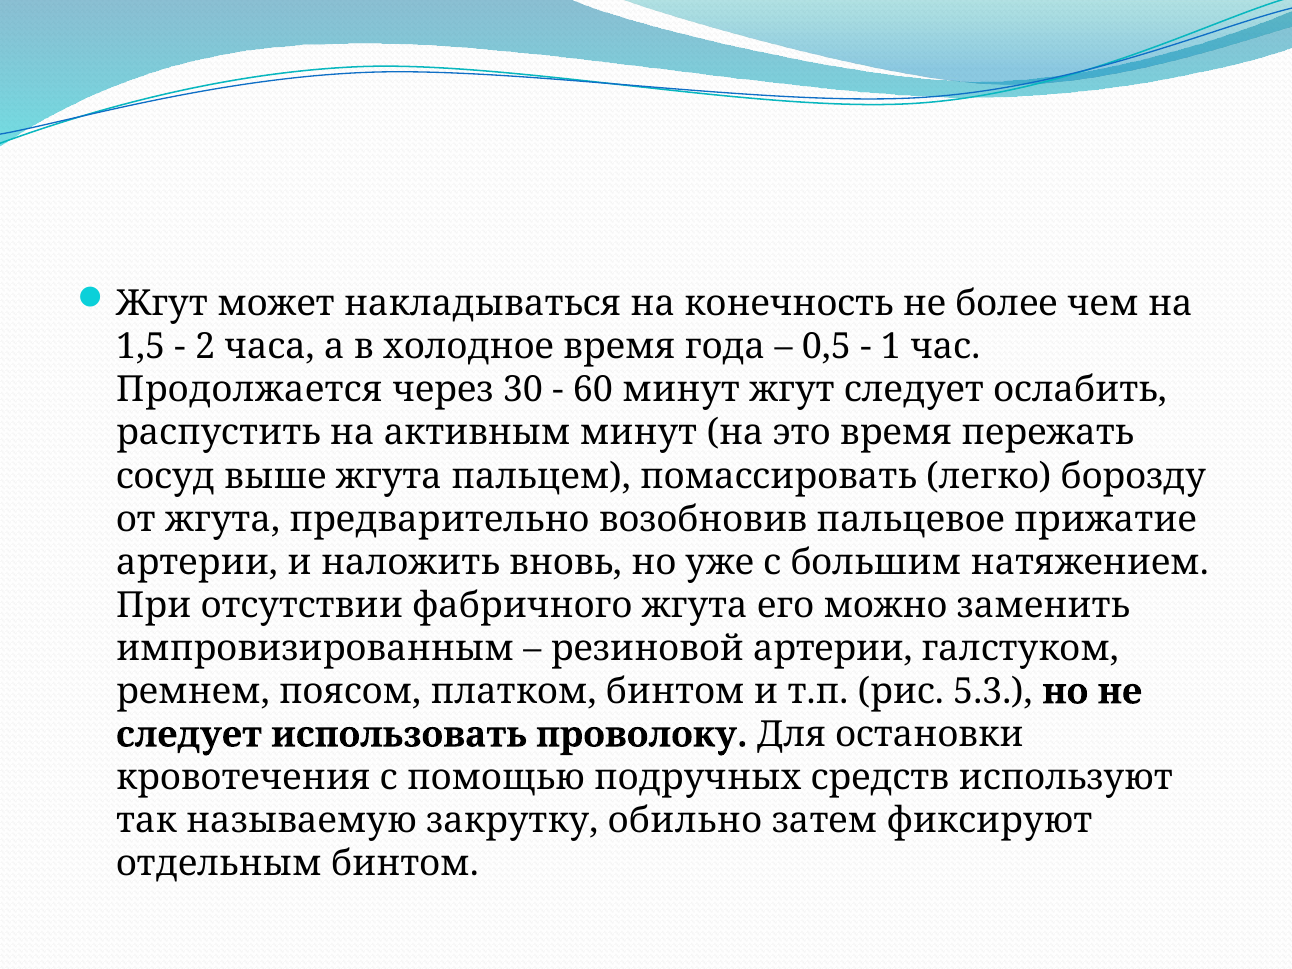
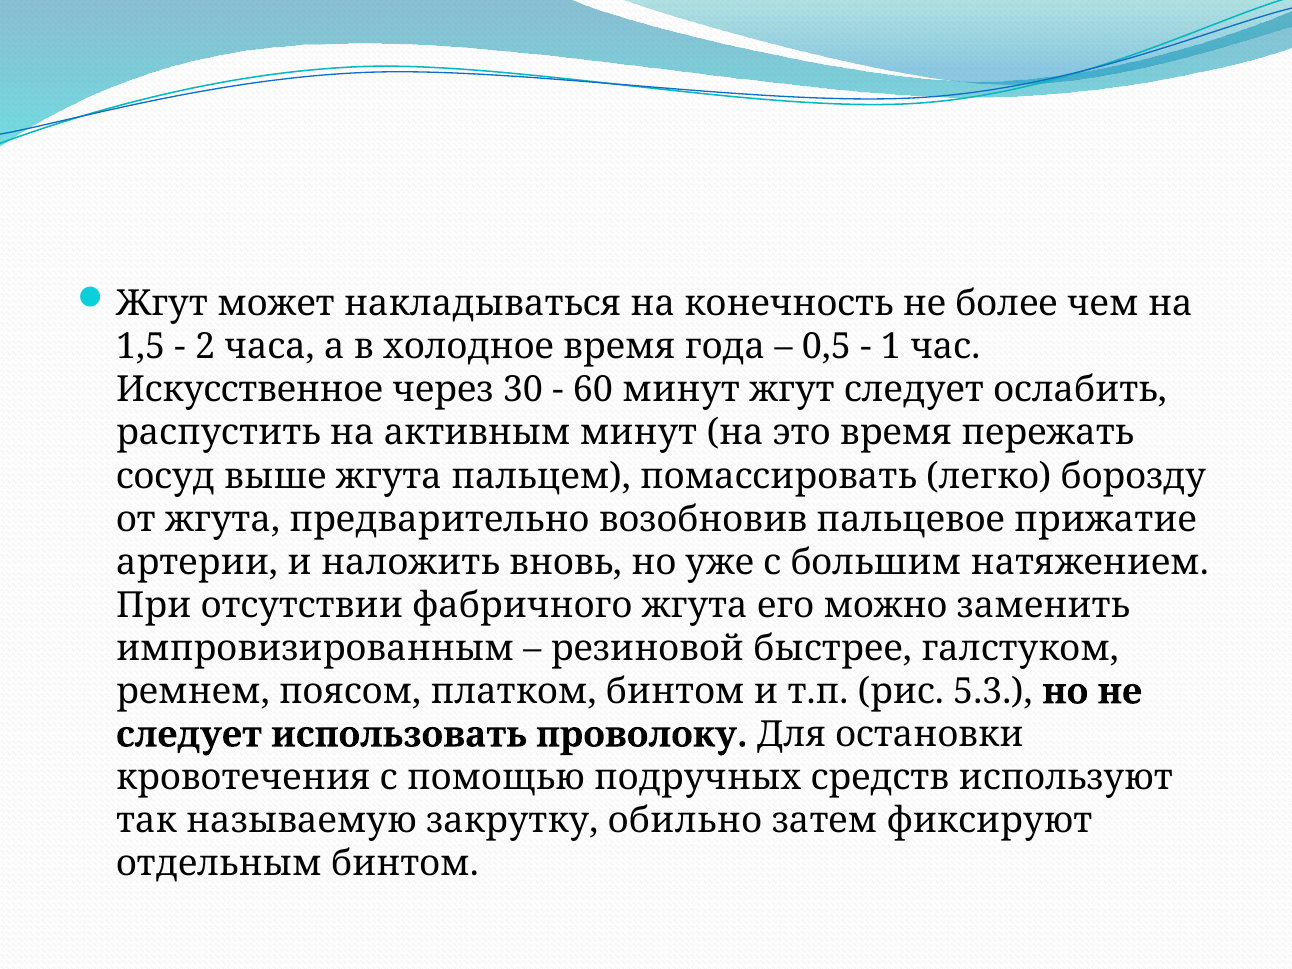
Продолжается: Продолжается -> Искусственное
резиновой артерии: артерии -> быстрее
